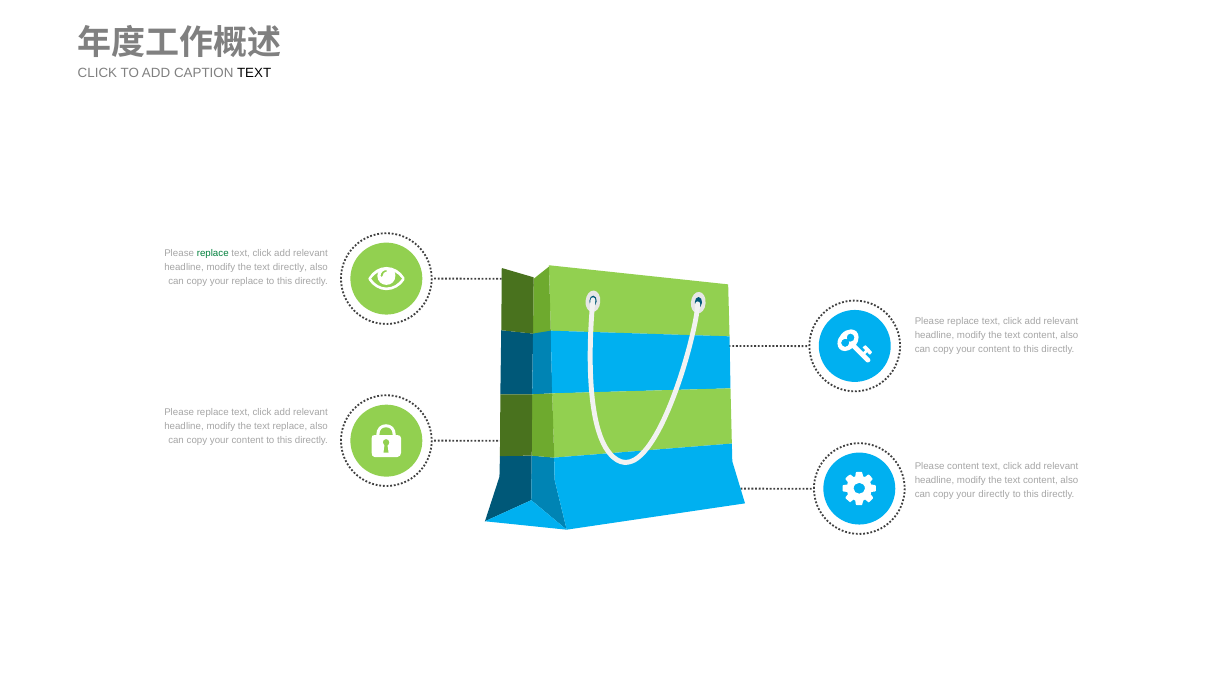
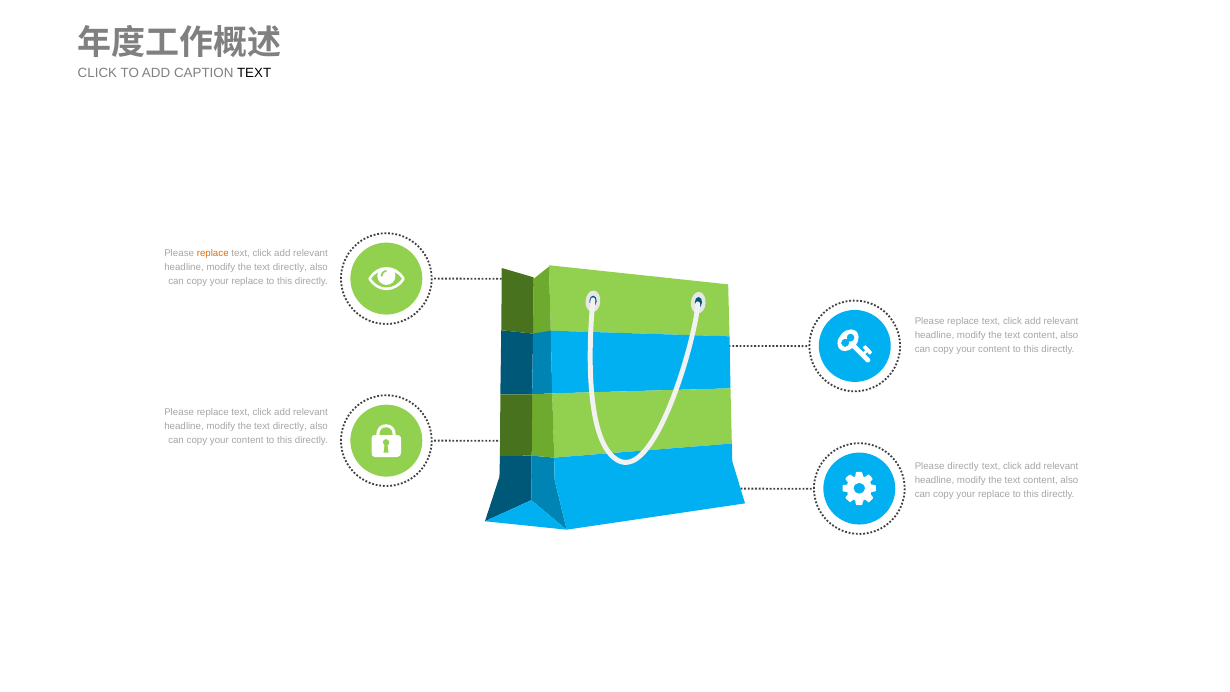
replace at (213, 253) colour: green -> orange
replace at (290, 426): replace -> directly
Please content: content -> directly
directly at (994, 494): directly -> replace
